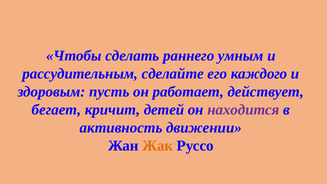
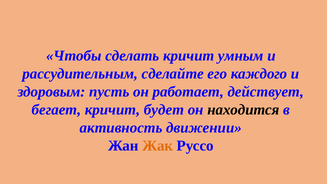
сделать раннего: раннего -> кричит
детей: детей -> будет
находится colour: purple -> black
